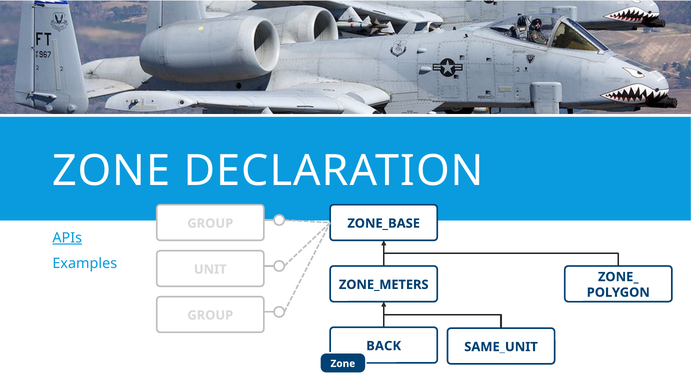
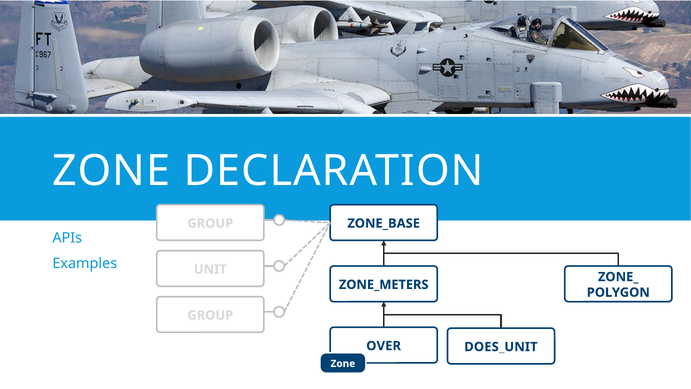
APIs underline: present -> none
BACK: BACK -> OVER
SAME_UNIT: SAME_UNIT -> DOES_UNIT
